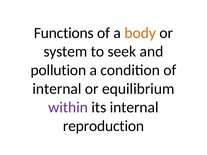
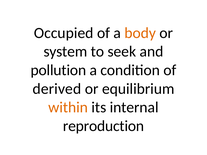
Functions: Functions -> Occupied
internal at (57, 89): internal -> derived
within colour: purple -> orange
